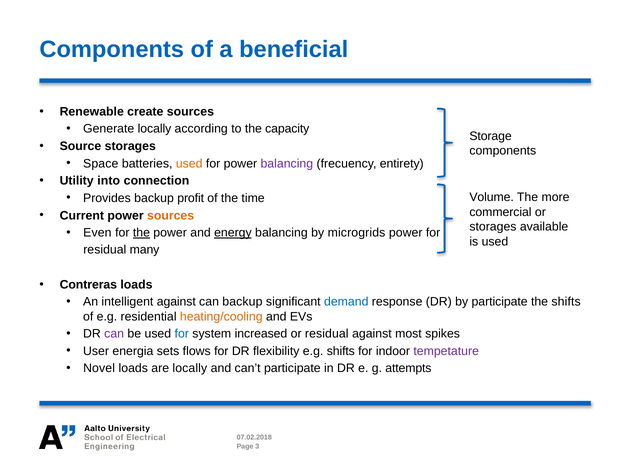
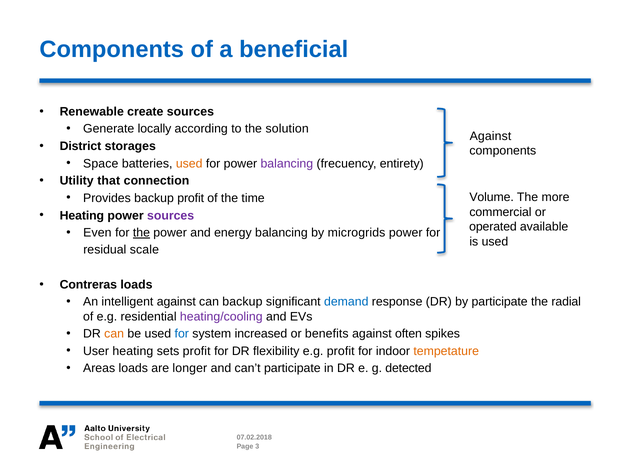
capacity: capacity -> solution
Storage at (491, 136): Storage -> Against
Source: Source -> District
into: into -> that
Current at (82, 216): Current -> Heating
sources at (171, 216) colour: orange -> purple
storages at (493, 227): storages -> operated
energy underline: present -> none
many: many -> scale
the shifts: shifts -> radial
heating/cooling colour: orange -> purple
can at (114, 334) colour: purple -> orange
or residual: residual -> benefits
most: most -> often
User energia: energia -> heating
sets flows: flows -> profit
e.g shifts: shifts -> profit
tempetature colour: purple -> orange
Novel: Novel -> Areas
are locally: locally -> longer
attempts: attempts -> detected
